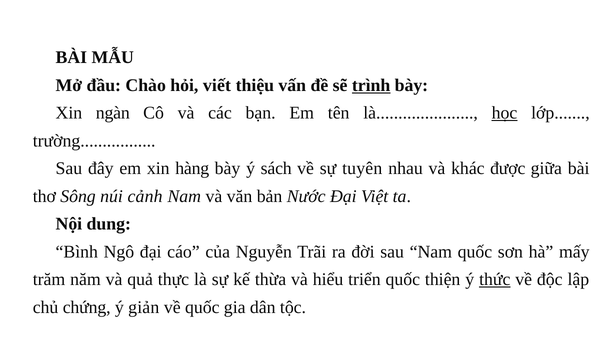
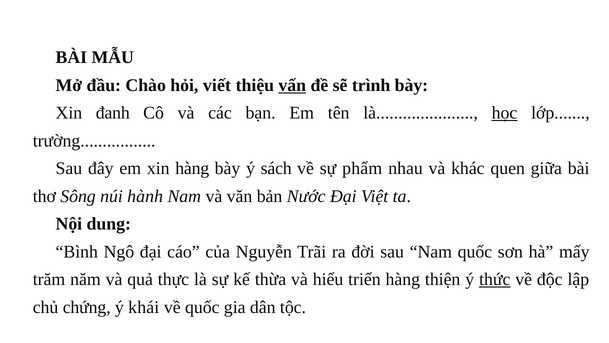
vấn underline: none -> present
trình underline: present -> none
ngàn: ngàn -> đanh
tuyên: tuyên -> phẩm
được: được -> quen
cảnh: cảnh -> hành
triển quốc: quốc -> hàng
giản: giản -> khái
